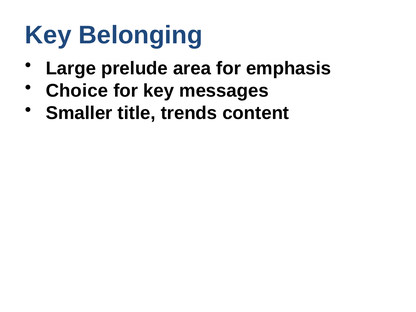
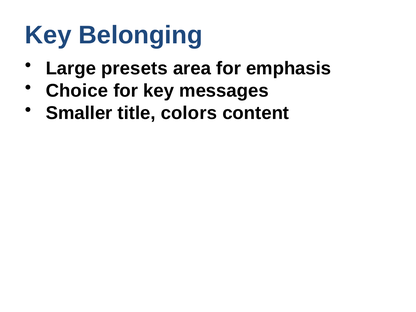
prelude: prelude -> presets
trends: trends -> colors
